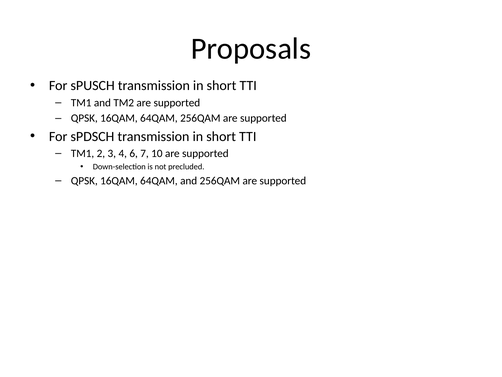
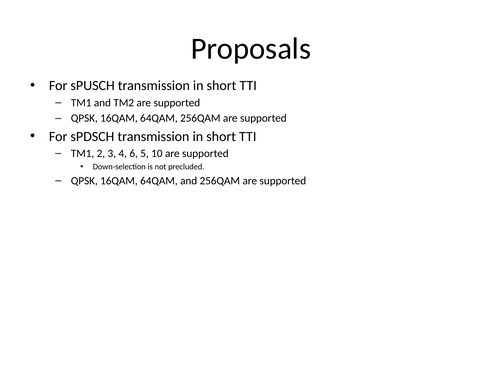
7: 7 -> 5
